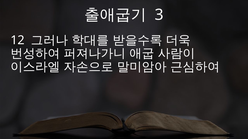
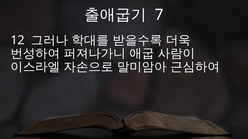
3: 3 -> 7
